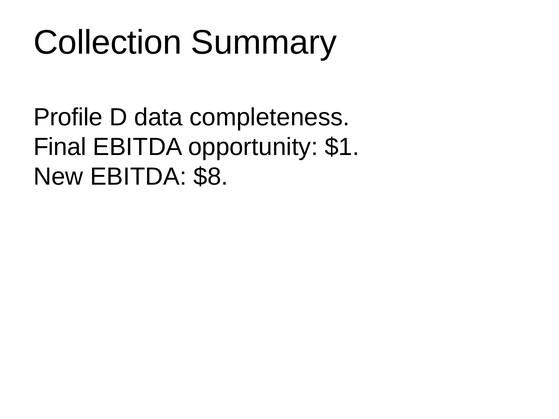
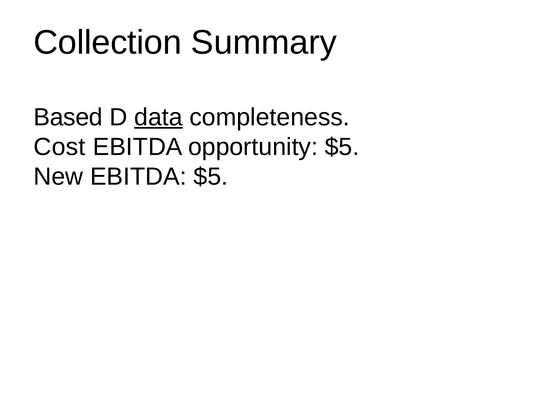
Profile: Profile -> Based
data underline: none -> present
Final: Final -> Cost
opportunity $1: $1 -> $5
EBITDA $8: $8 -> $5
